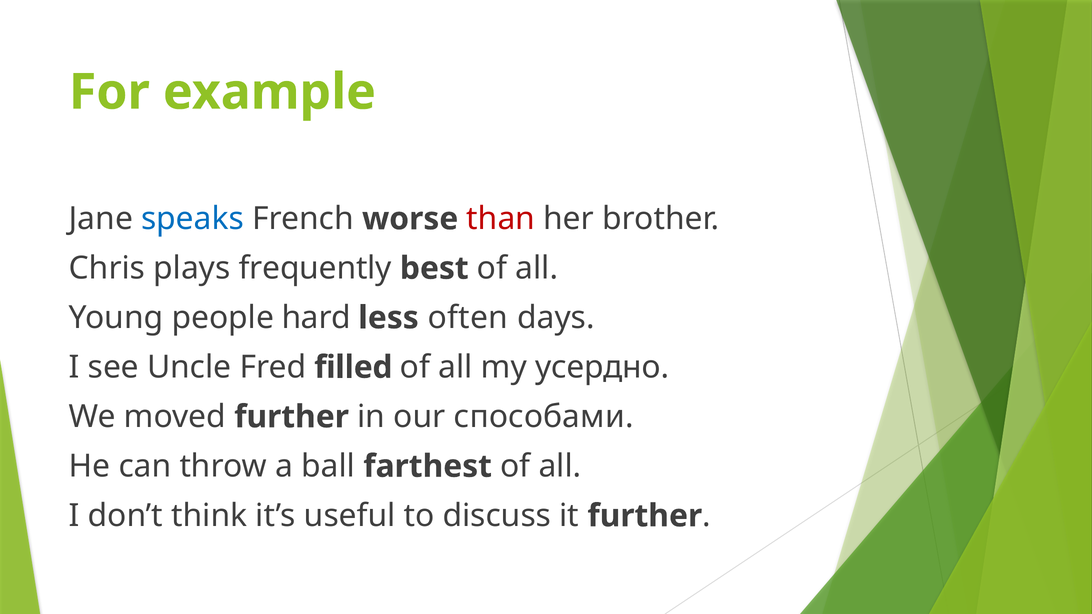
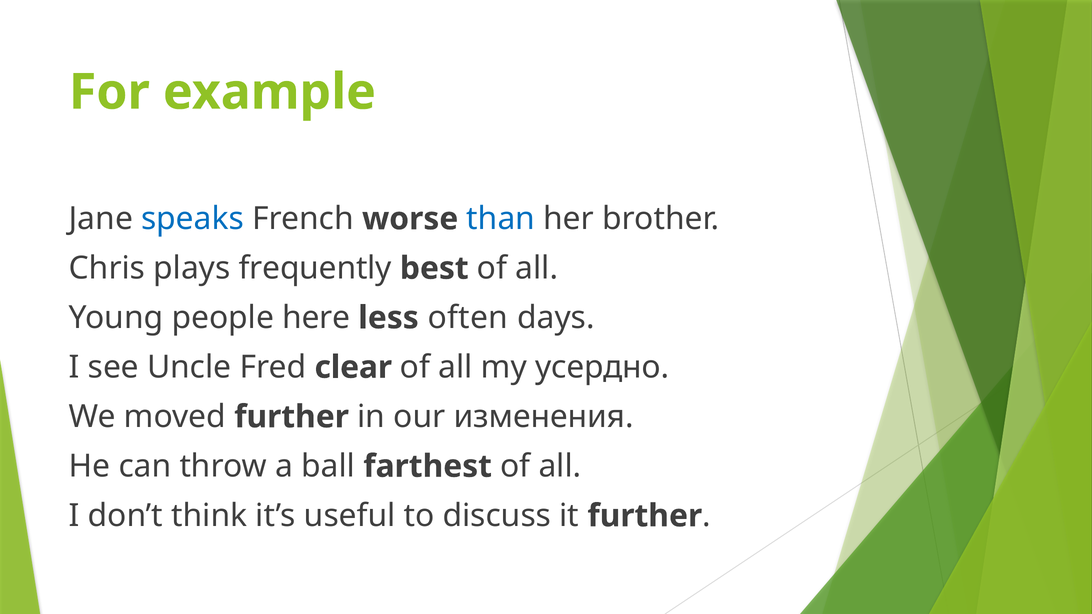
than colour: red -> blue
hard: hard -> here
filled: filled -> clear
способами: способами -> изменения
